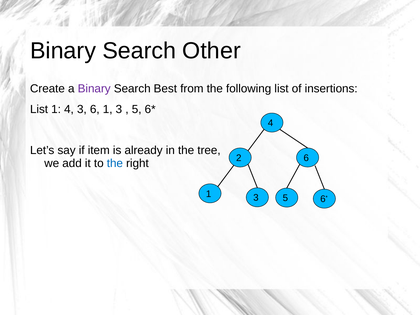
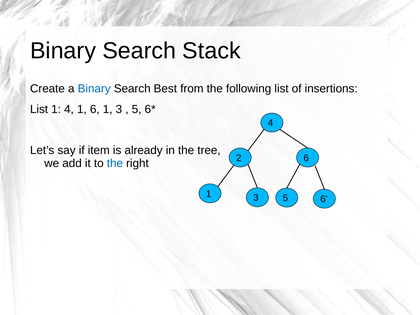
Other: Other -> Stack
Binary at (94, 89) colour: purple -> blue
4 3: 3 -> 1
